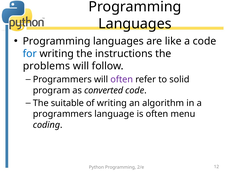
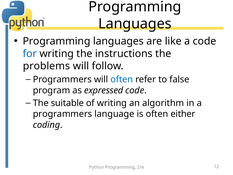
often at (122, 79) colour: purple -> blue
solid: solid -> false
converted: converted -> expressed
menu: menu -> either
